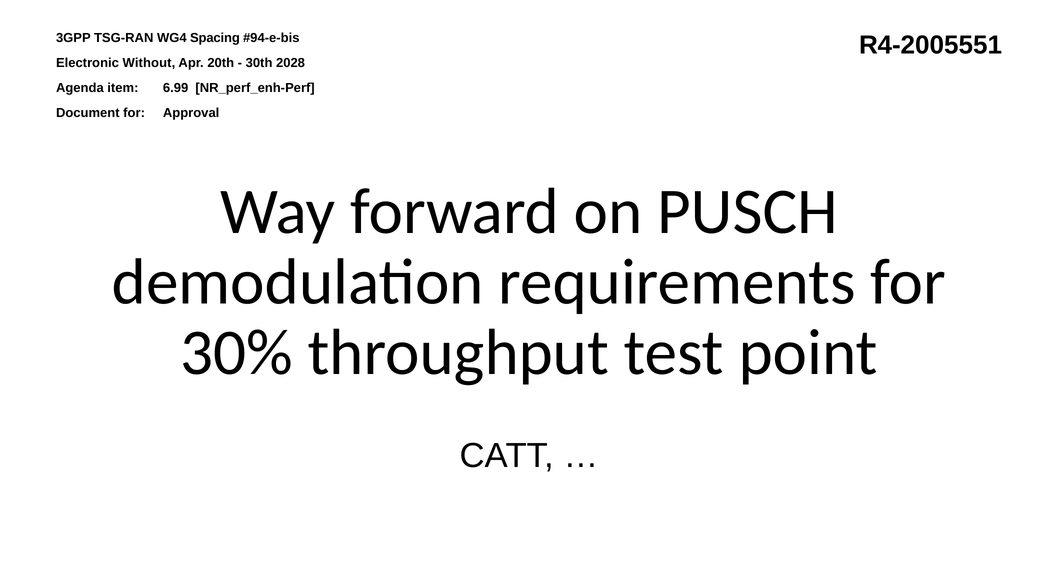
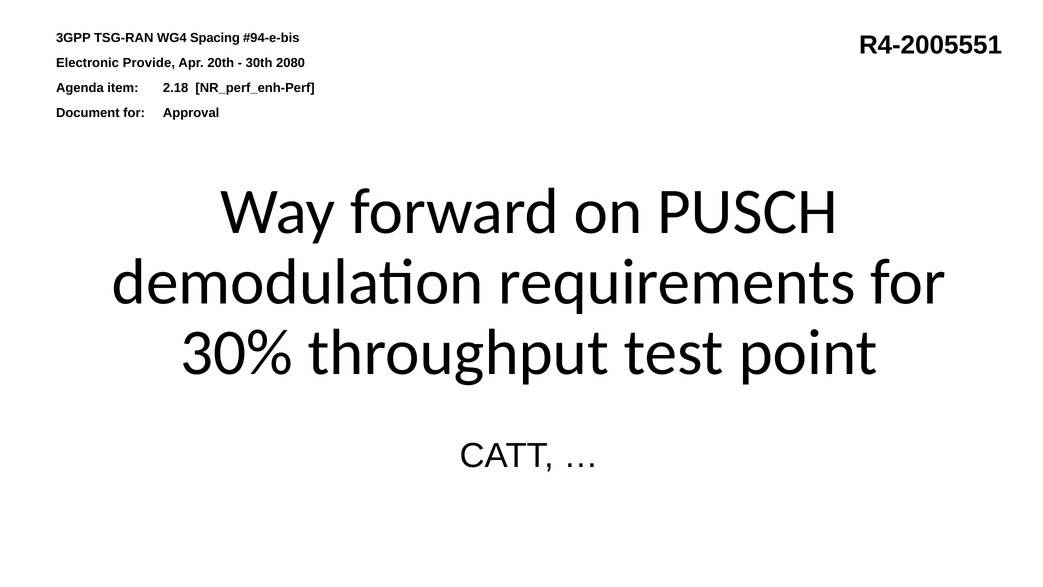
Without: Without -> Provide
2028: 2028 -> 2080
6.99: 6.99 -> 2.18
